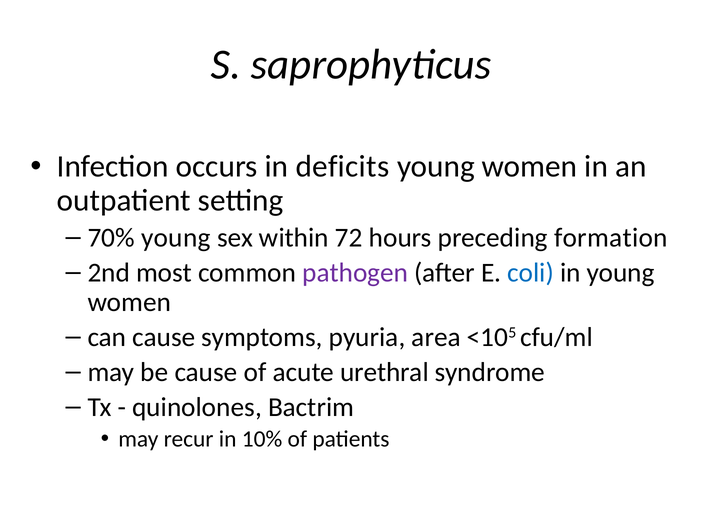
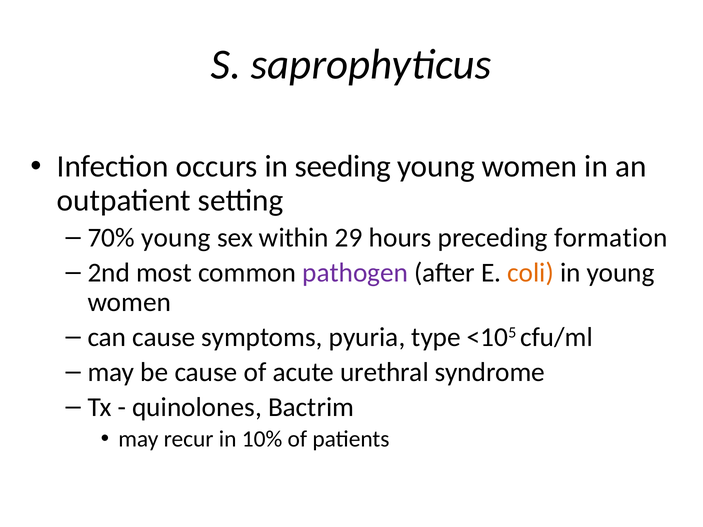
deficits: deficits -> seeding
72: 72 -> 29
coli colour: blue -> orange
area: area -> type
